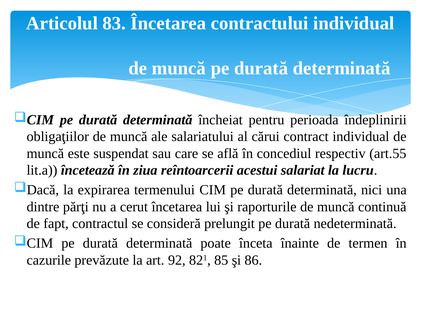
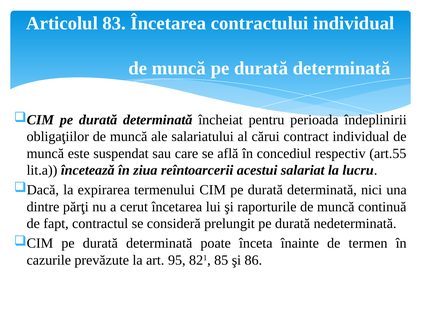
92: 92 -> 95
